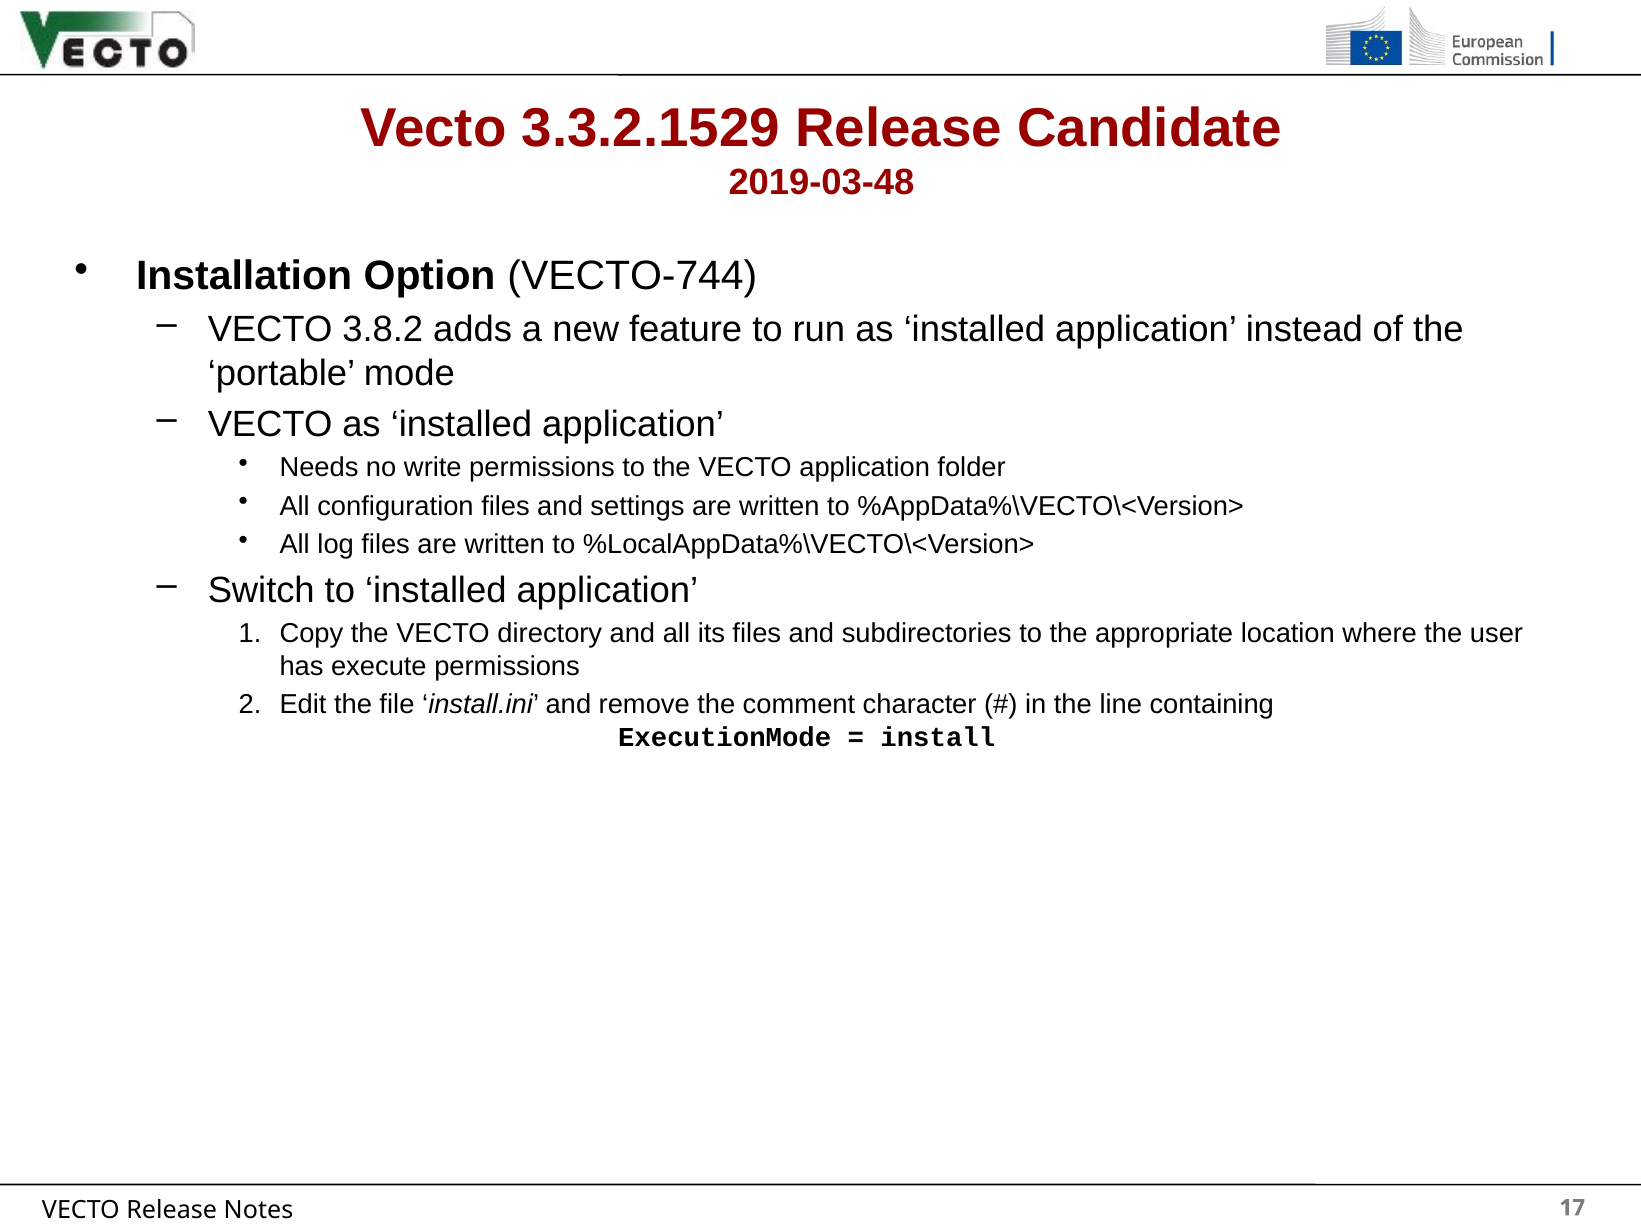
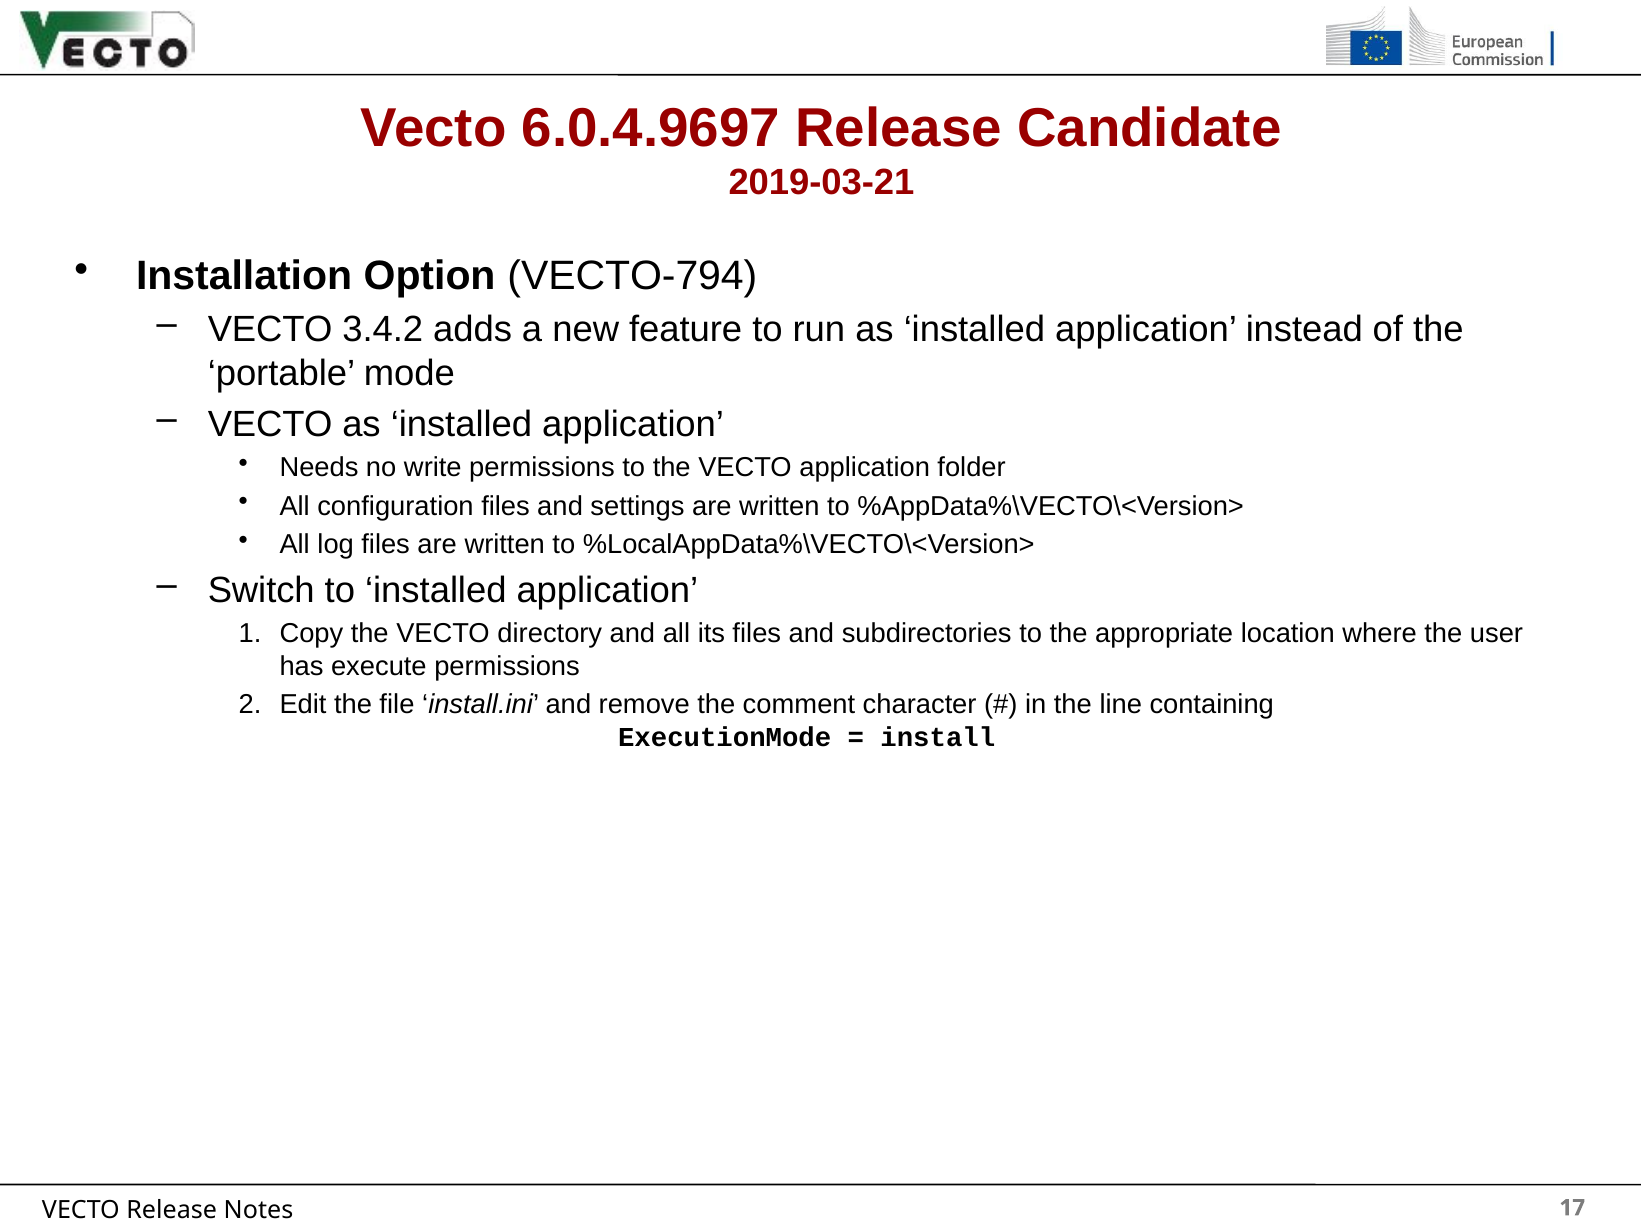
3.3.2.1529: 3.3.2.1529 -> 6.0.4.9697
2019-03-48: 2019-03-48 -> 2019-03-21
VECTO-744: VECTO-744 -> VECTO-794
3.8.2: 3.8.2 -> 3.4.2
